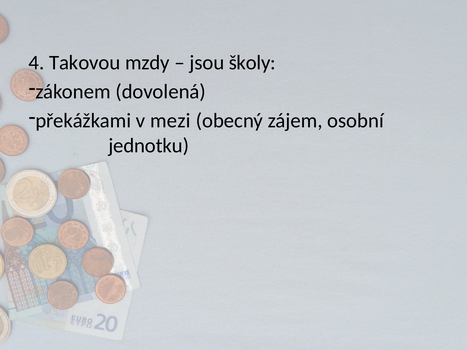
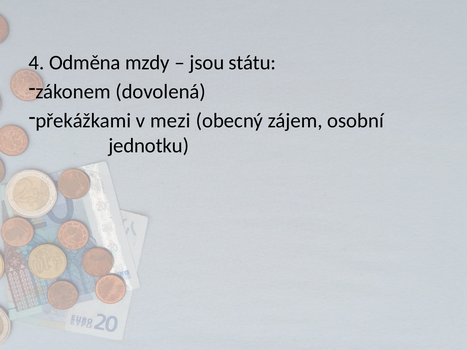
Takovou: Takovou -> Odměna
školy: školy -> státu
